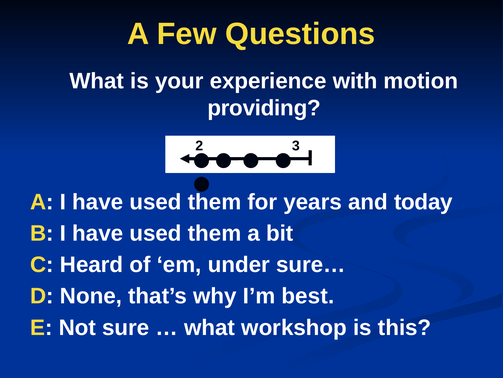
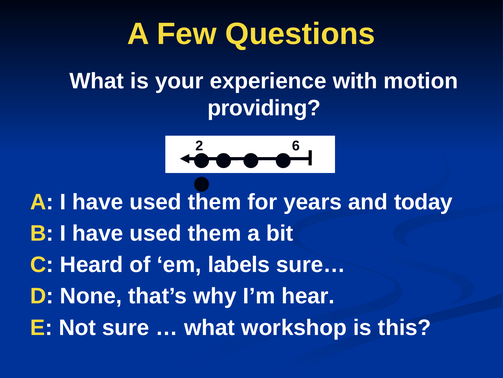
3: 3 -> 6
under: under -> labels
best: best -> hear
